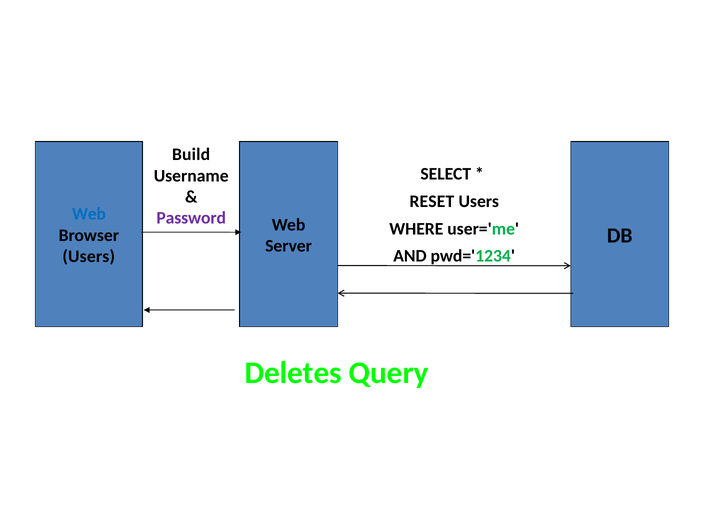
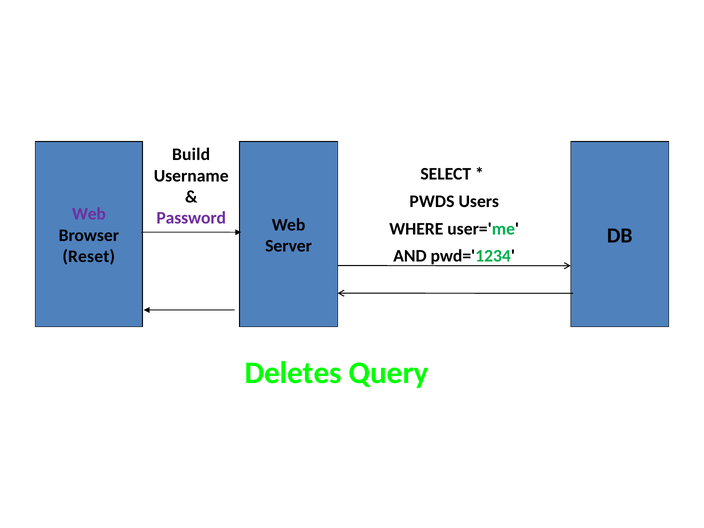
RESET: RESET -> PWDS
Web at (89, 214) colour: blue -> purple
Users at (89, 256): Users -> Reset
